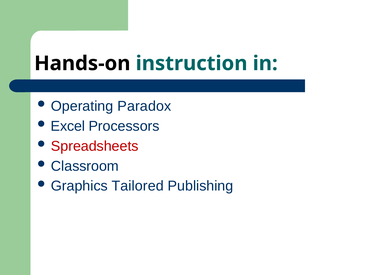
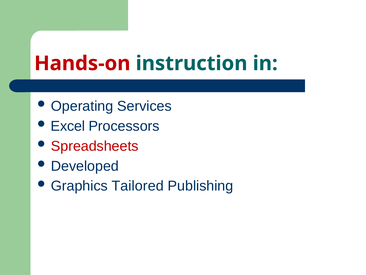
Hands-on colour: black -> red
Paradox: Paradox -> Services
Classroom: Classroom -> Developed
